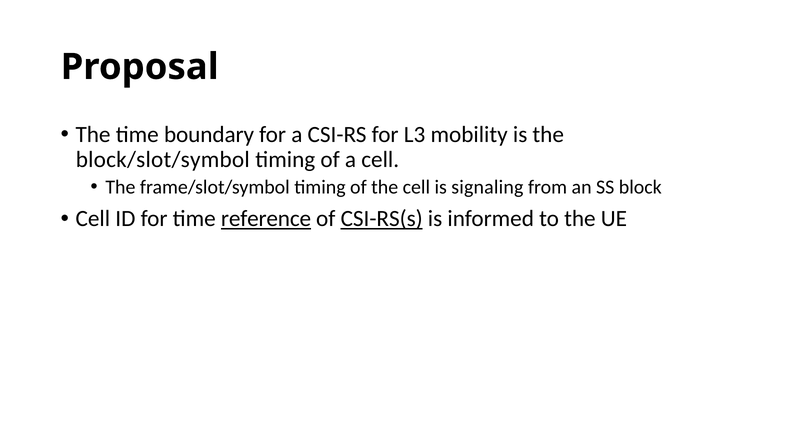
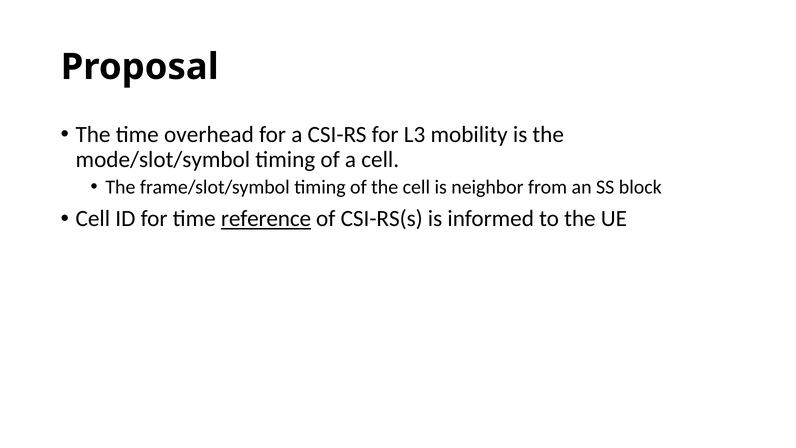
boundary: boundary -> overhead
block/slot/symbol: block/slot/symbol -> mode/slot/symbol
signaling: signaling -> neighbor
CSI-RS(s underline: present -> none
